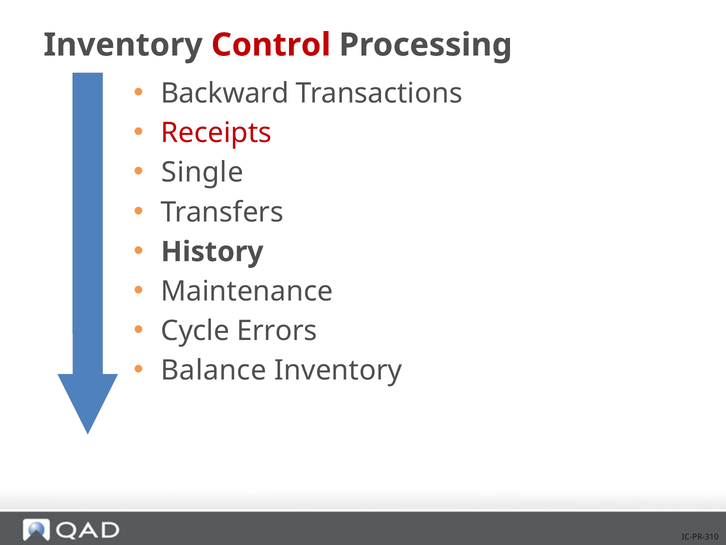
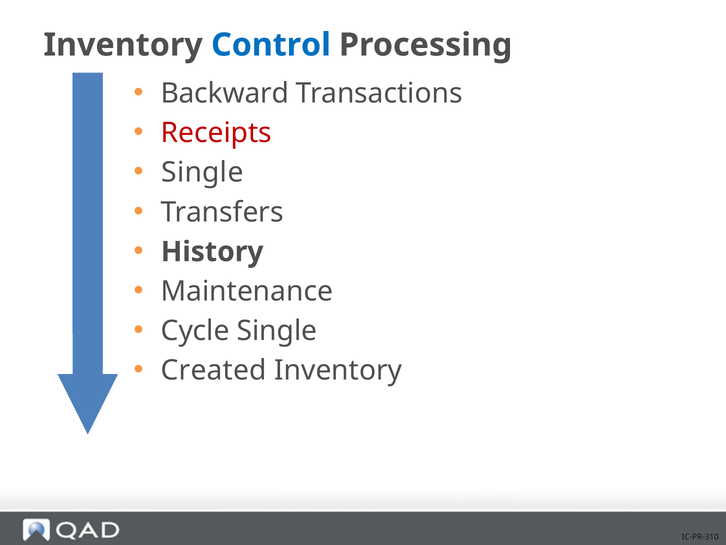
Control colour: red -> blue
Cycle Errors: Errors -> Single
Balance: Balance -> Created
